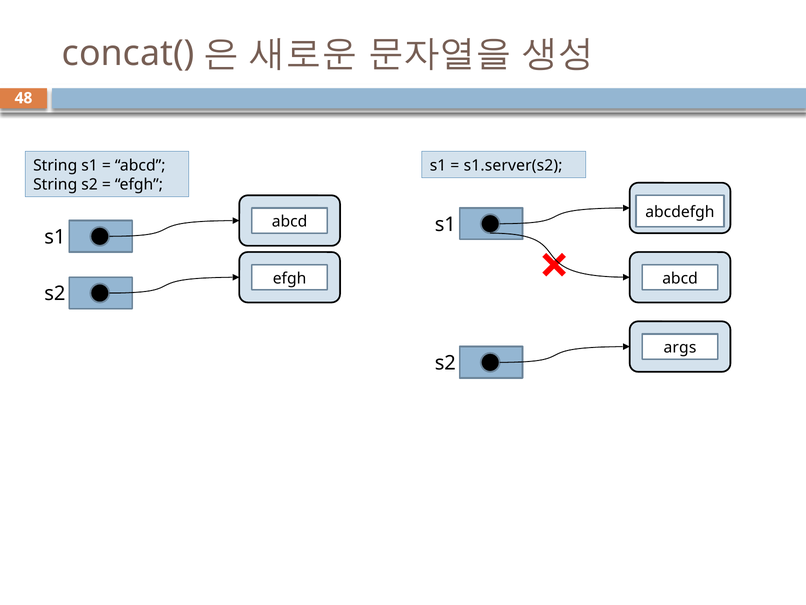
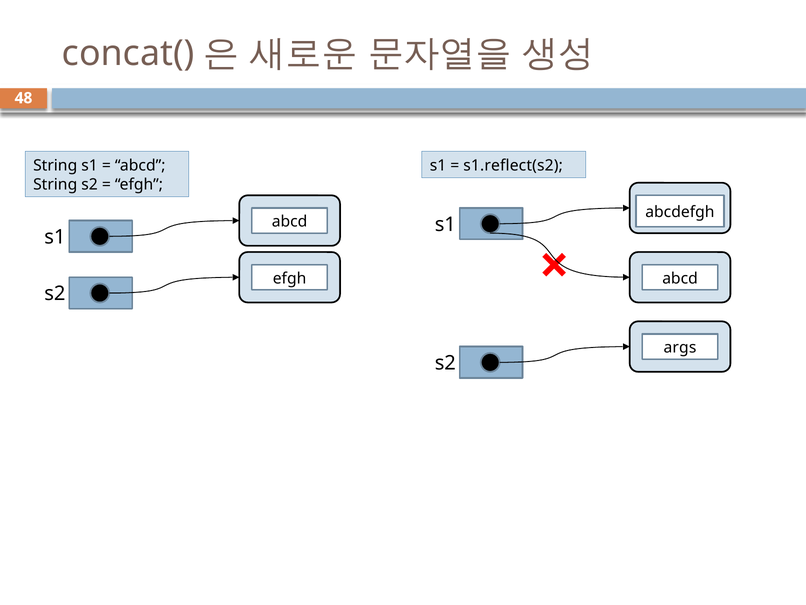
s1.server(s2: s1.server(s2 -> s1.reflect(s2
